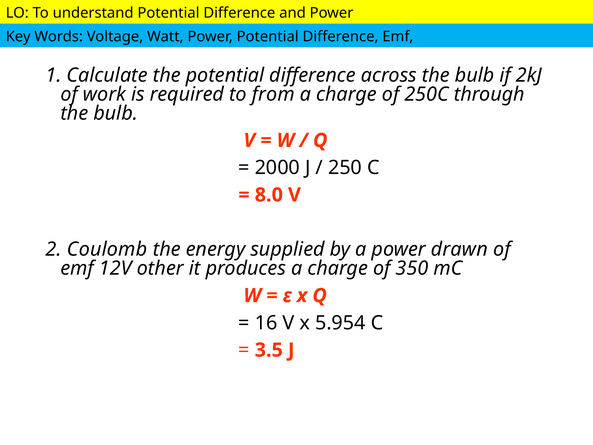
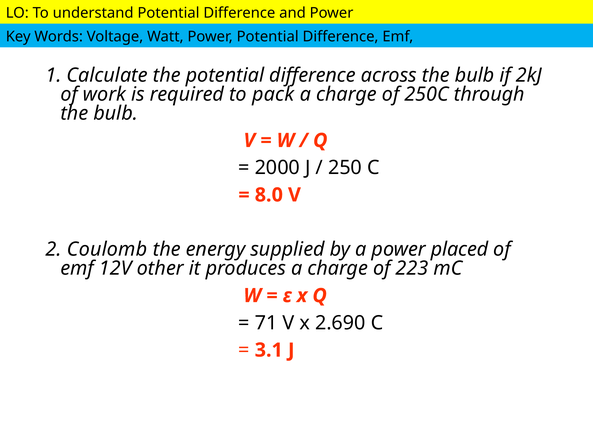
from: from -> pack
drawn: drawn -> placed
350: 350 -> 223
16: 16 -> 71
5.954: 5.954 -> 2.690
3.5: 3.5 -> 3.1
